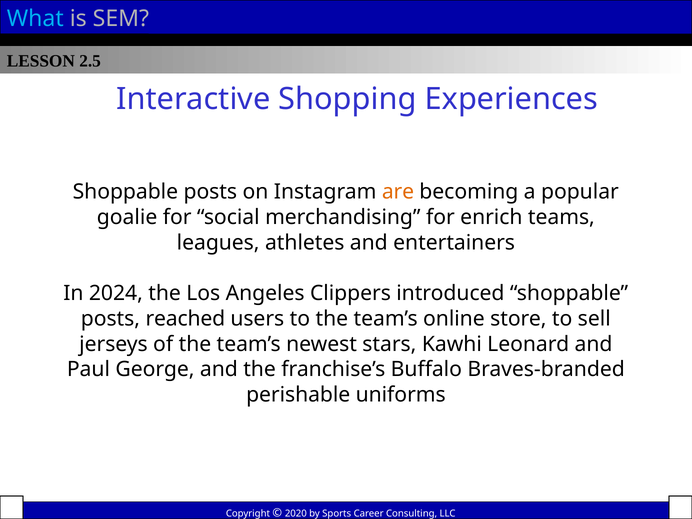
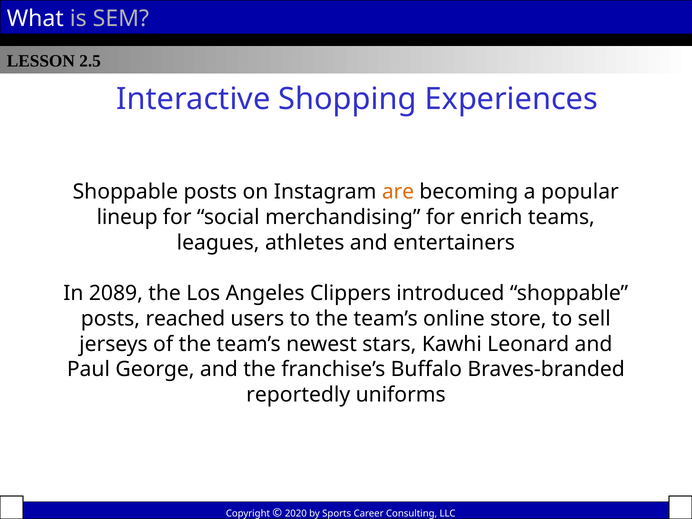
What colour: light blue -> white
goalie: goalie -> lineup
2024: 2024 -> 2089
perishable: perishable -> reportedly
